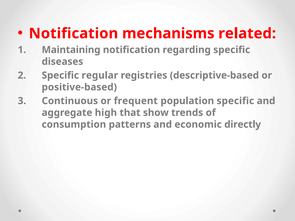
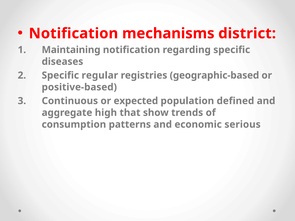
related: related -> district
descriptive-based: descriptive-based -> geographic-based
frequent: frequent -> expected
population specific: specific -> defined
directly: directly -> serious
